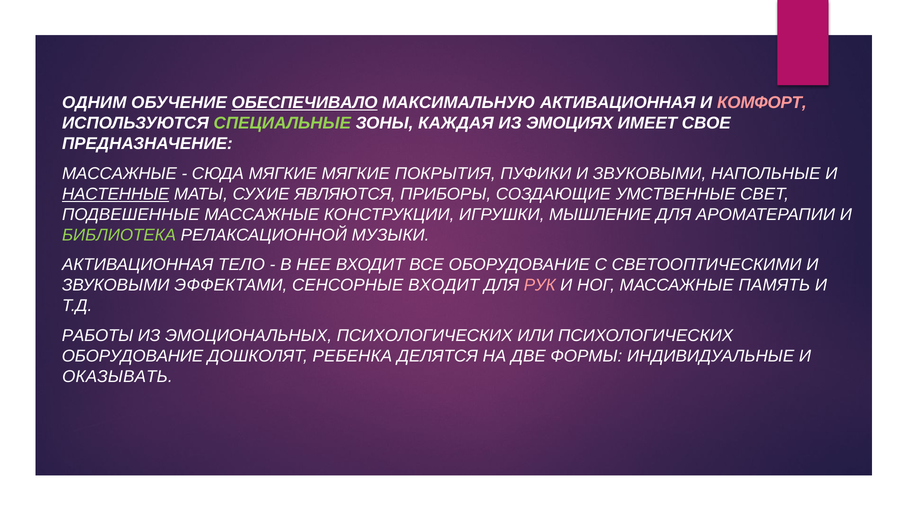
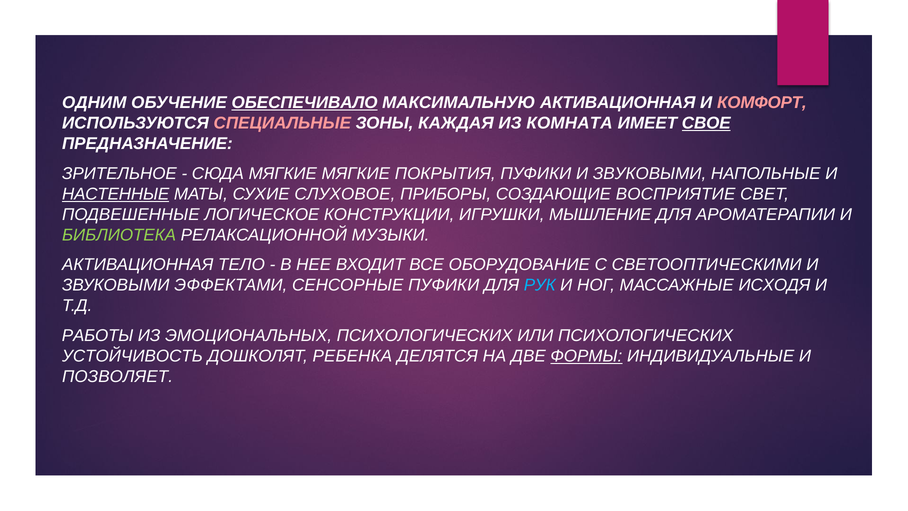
СПЕЦИАЛЬНЫЕ colour: light green -> pink
ЭМОЦИЯХ: ЭМОЦИЯХ -> КОМНАТА
СВОЕ underline: none -> present
МАССАЖНЫЕ at (119, 174): МАССАЖНЫЕ -> ЗРИТЕЛЬНОЕ
ЯВЛЯЮТСЯ: ЯВЛЯЮТСЯ -> СЛУХОВОЕ
УМСТВЕННЫЕ: УМСТВЕННЫЕ -> ВОСПРИЯТИЕ
ПОДВЕШЕННЫЕ МАССАЖНЫЕ: МАССАЖНЫЕ -> ЛОГИЧЕСКОЕ
СЕНСОРНЫЕ ВХОДИТ: ВХОДИТ -> ПУФИКИ
РУК colour: pink -> light blue
ПАМЯТЬ: ПАМЯТЬ -> ИСХОДЯ
ОБОРУДОВАНИЕ at (133, 356): ОБОРУДОВАНИЕ -> УСТОЙЧИВОСТЬ
ФОРМЫ underline: none -> present
ОКАЗЫВАТЬ: ОКАЗЫВАТЬ -> ПОЗВОЛЯЕТ
